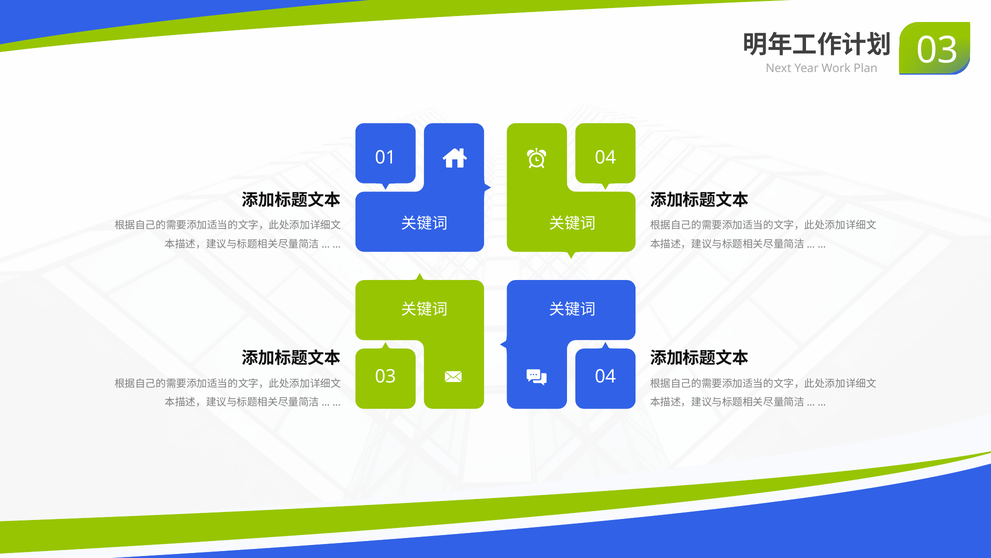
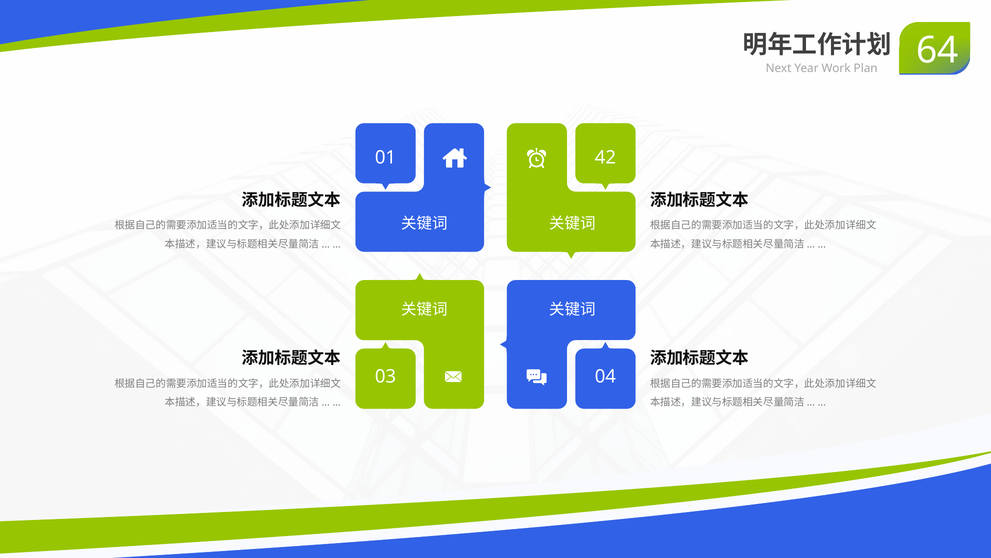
03 at (937, 51): 03 -> 64
04 at (605, 158): 04 -> 42
